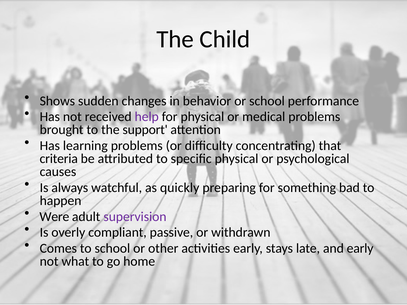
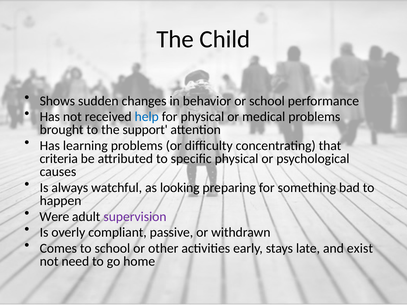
help colour: purple -> blue
quickly: quickly -> looking
and early: early -> exist
what: what -> need
